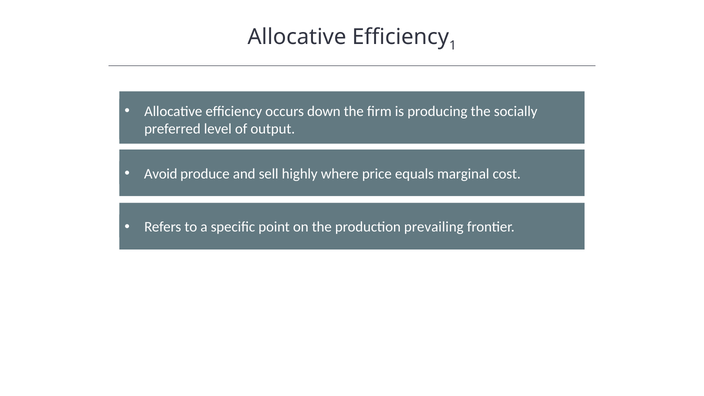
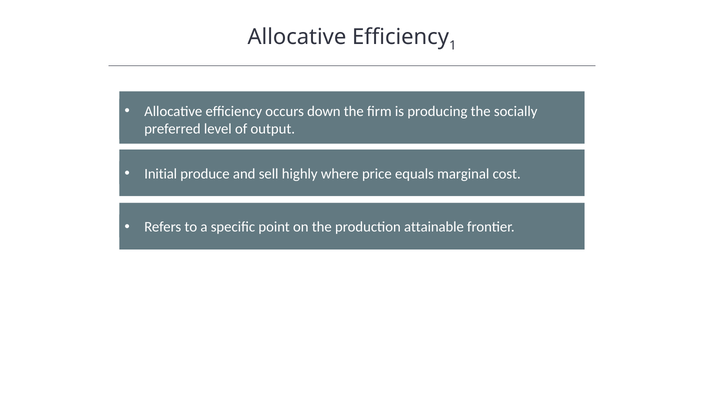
Avoid: Avoid -> Initial
prevailing: prevailing -> attainable
